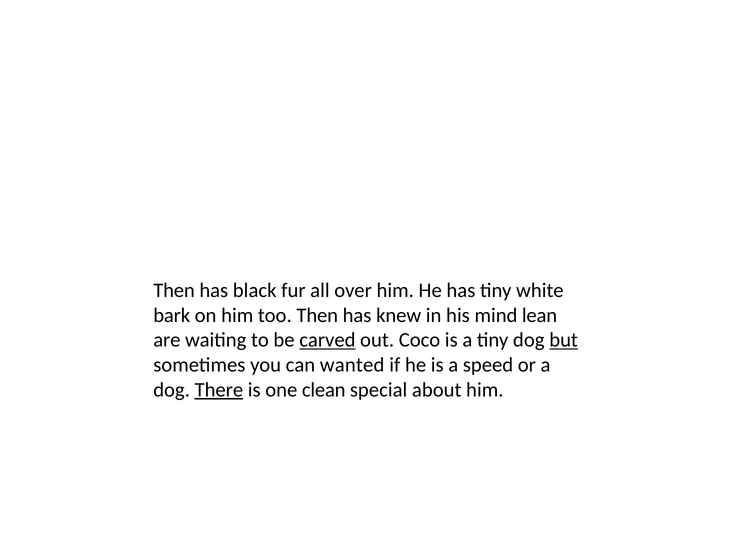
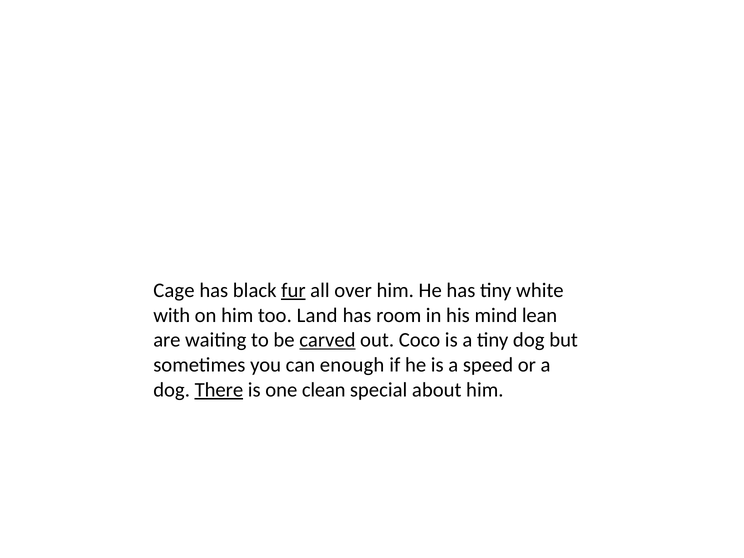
Then at (174, 290): Then -> Cage
fur underline: none -> present
bark: bark -> with
too Then: Then -> Land
knew: knew -> room
but underline: present -> none
wanted: wanted -> enough
